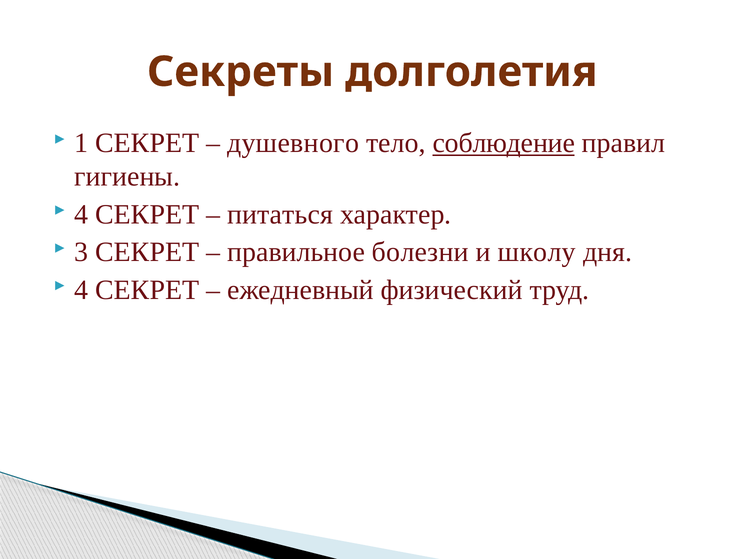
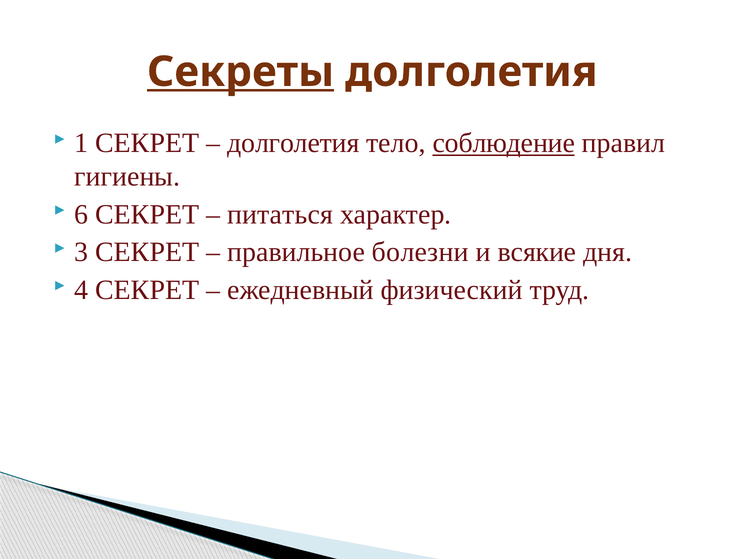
Секреты underline: none -> present
душевного at (293, 143): душевного -> долголетия
4 at (81, 214): 4 -> 6
школу: школу -> всякие
